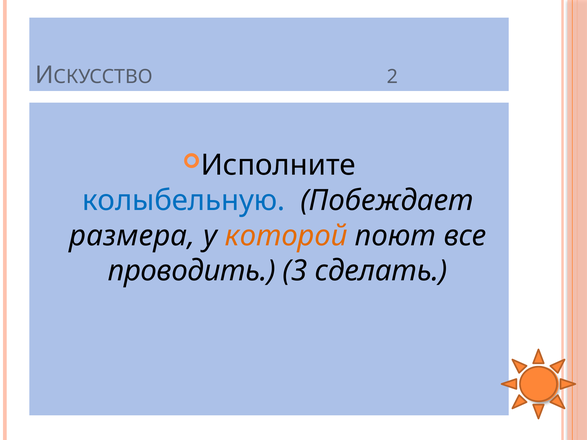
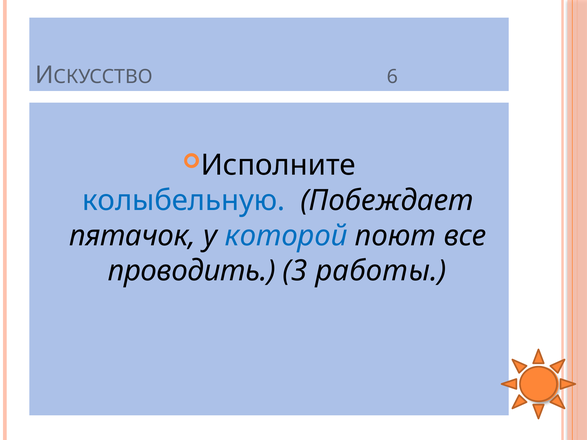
2: 2 -> 6
размера: размера -> пятачок
которой colour: orange -> blue
сделать: сделать -> работы
